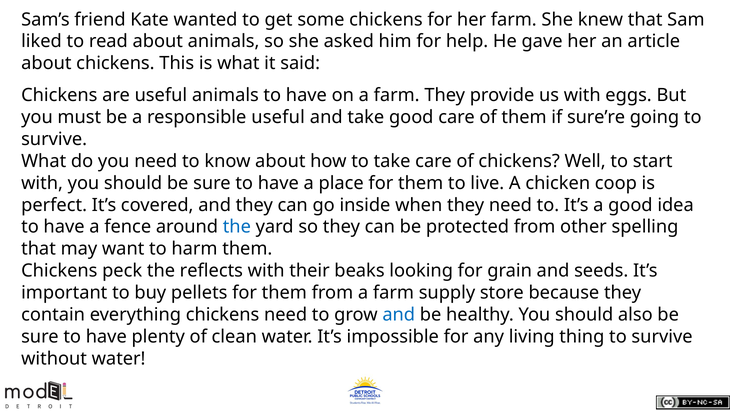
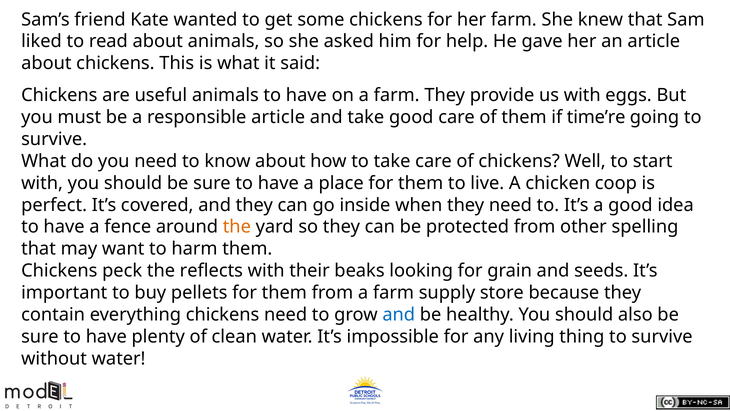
responsible useful: useful -> article
sure’re: sure’re -> time’re
the at (237, 227) colour: blue -> orange
